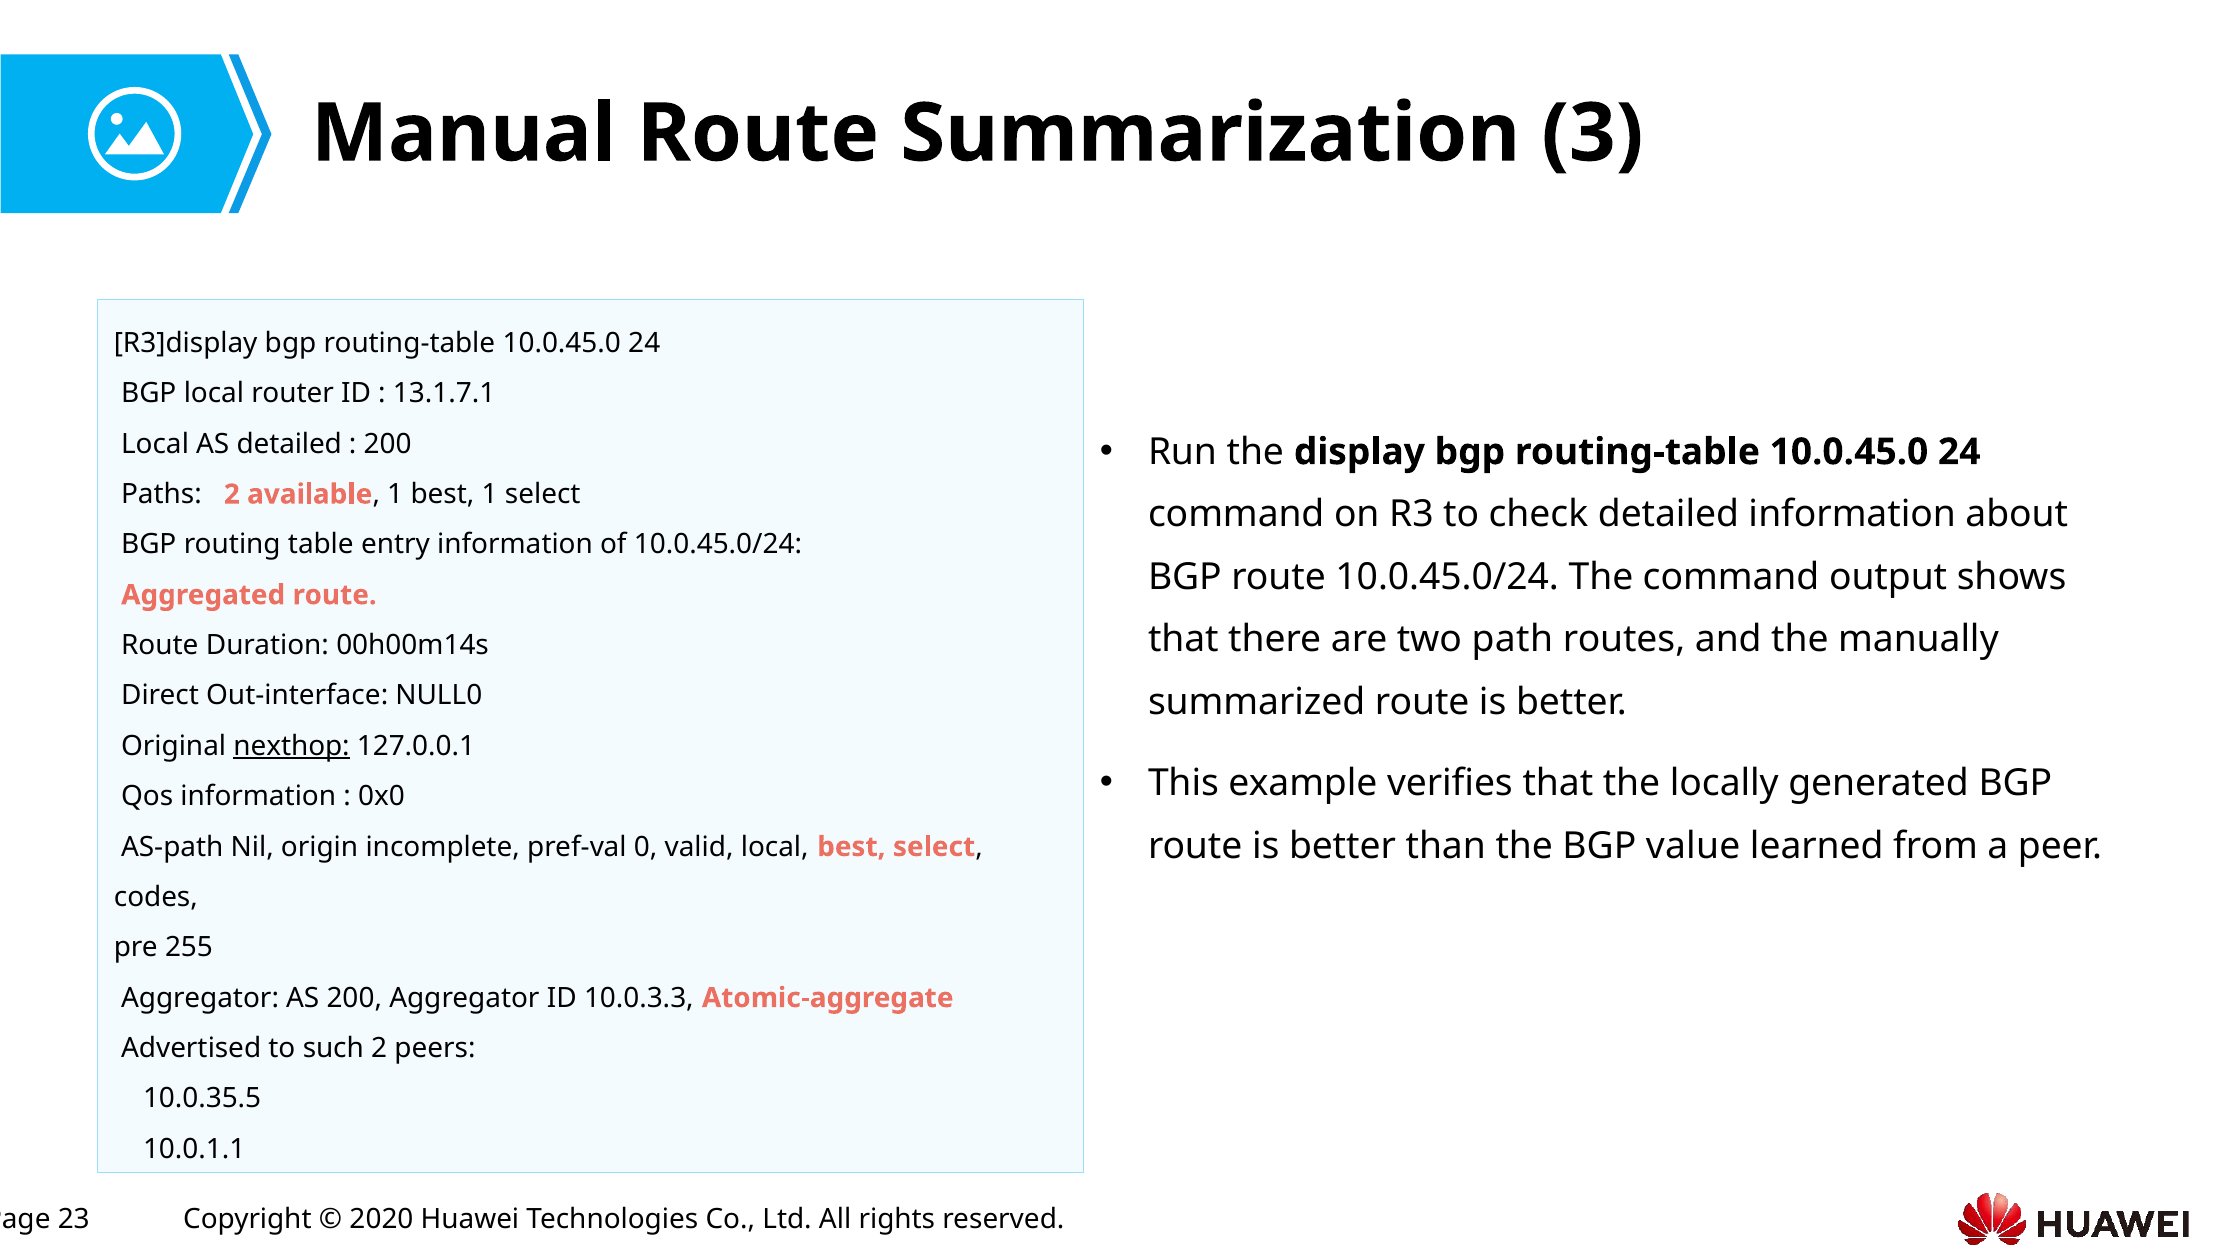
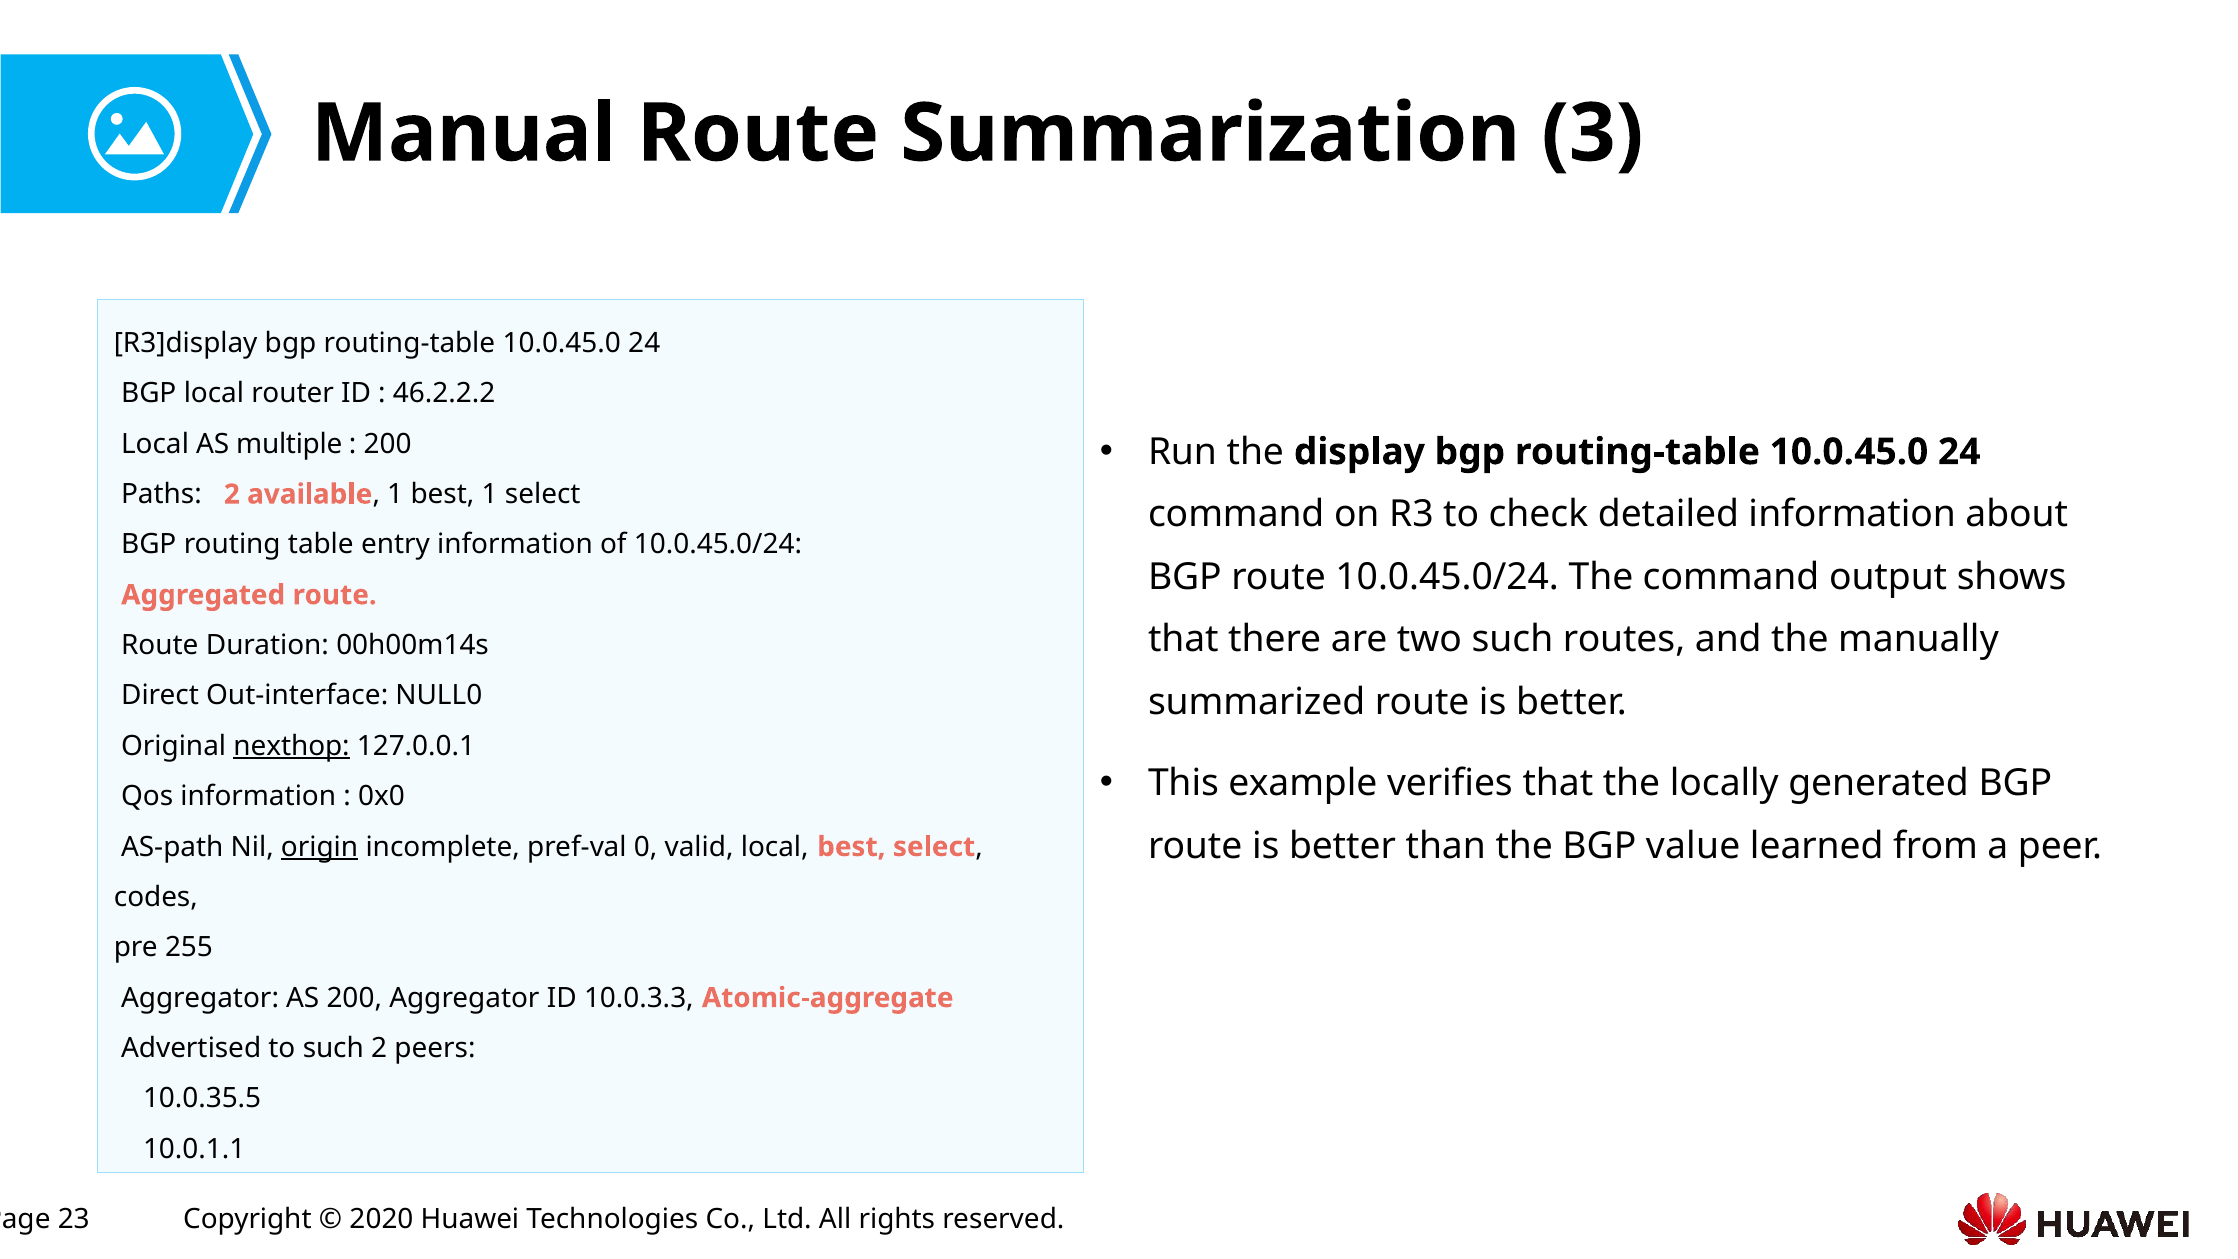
13.1.7.1: 13.1.7.1 -> 46.2.2.2
AS detailed: detailed -> multiple
two path: path -> such
origin underline: none -> present
